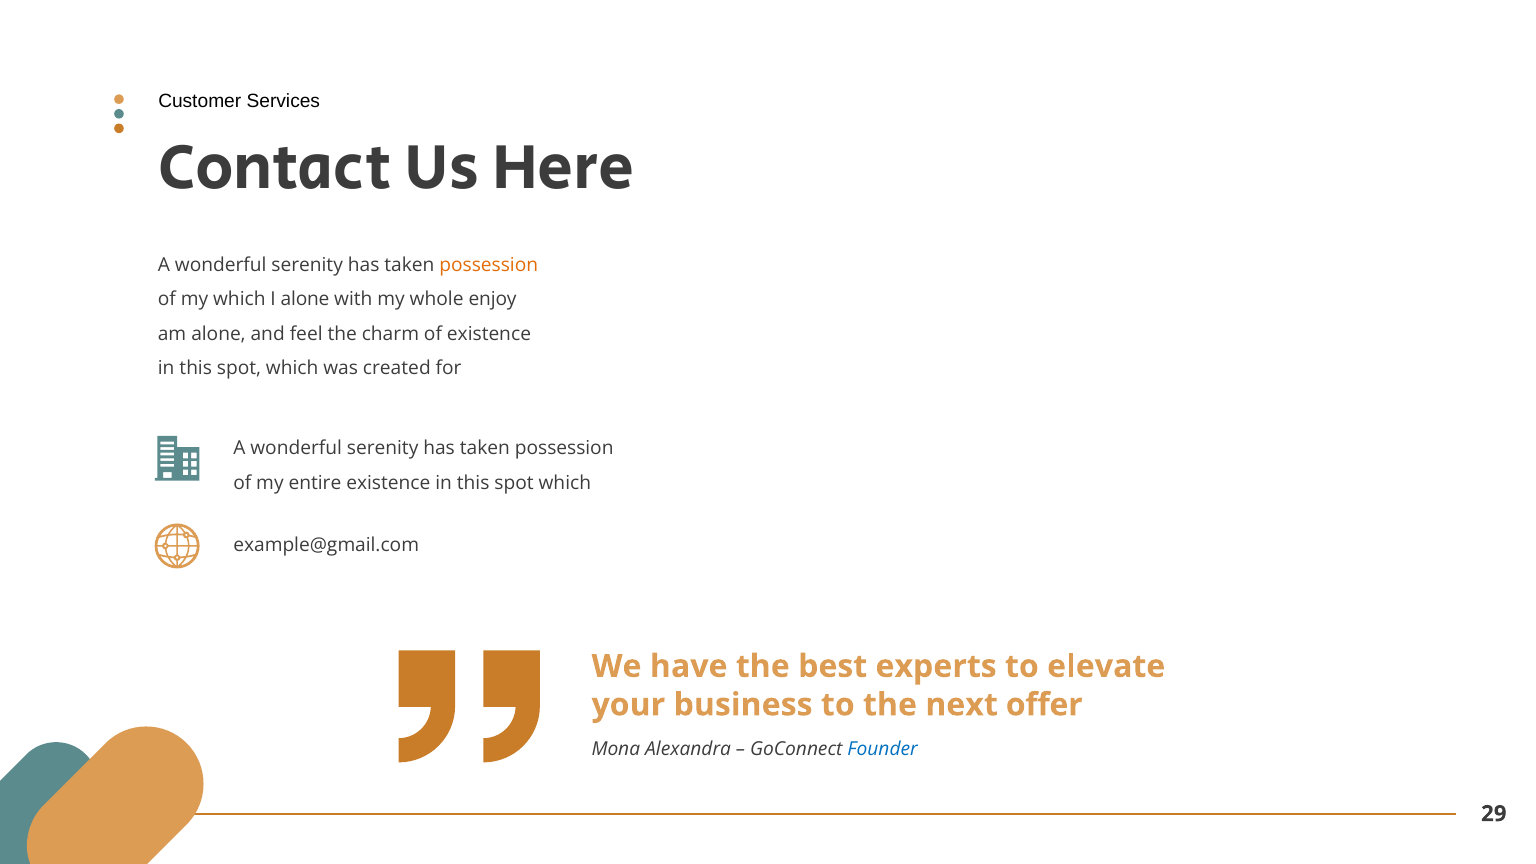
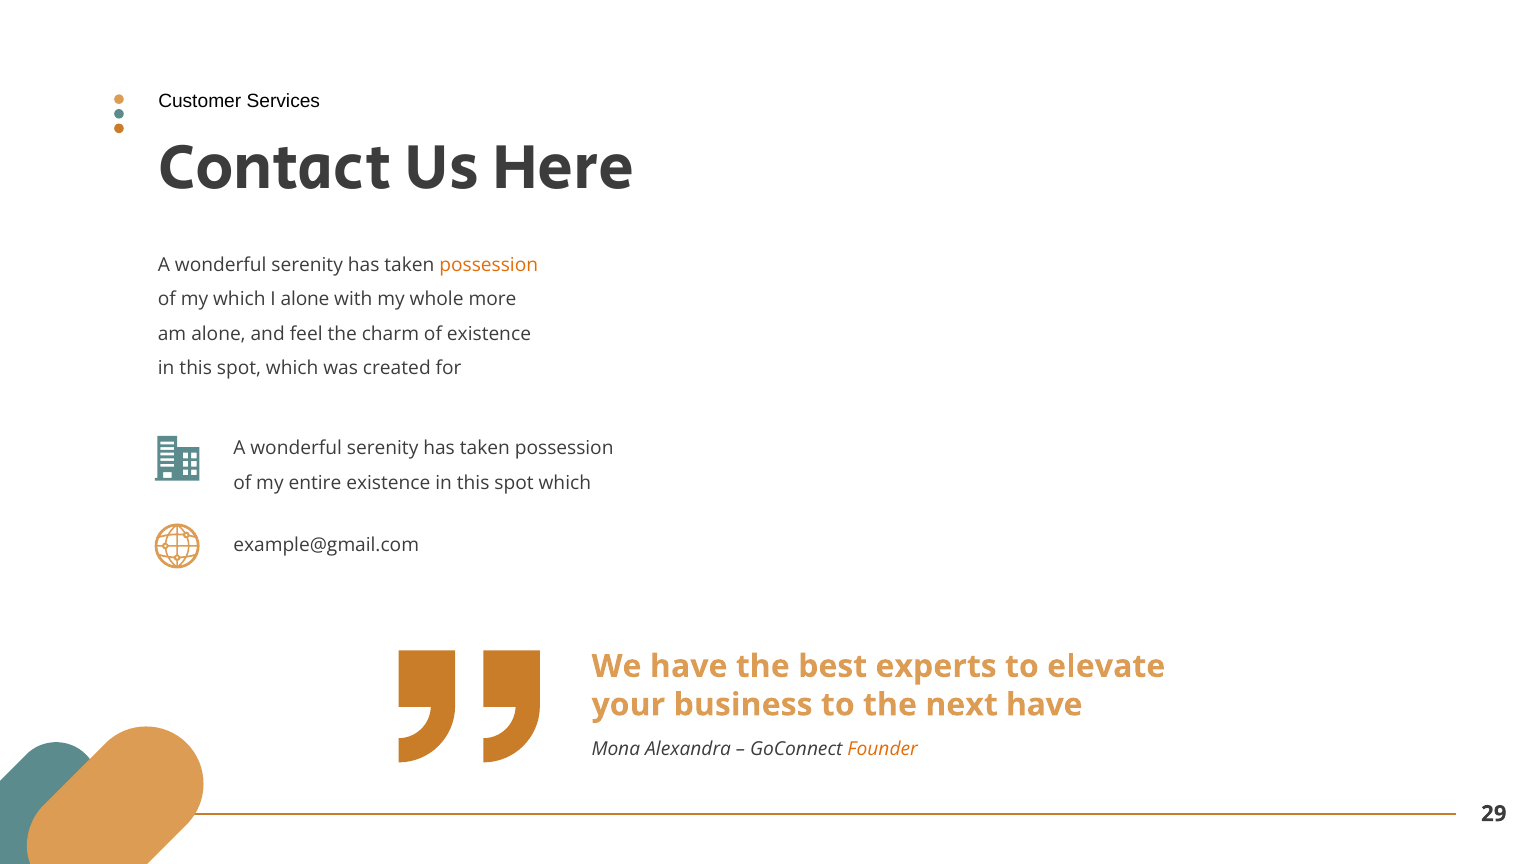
enjoy: enjoy -> more
next offer: offer -> have
Founder colour: blue -> orange
